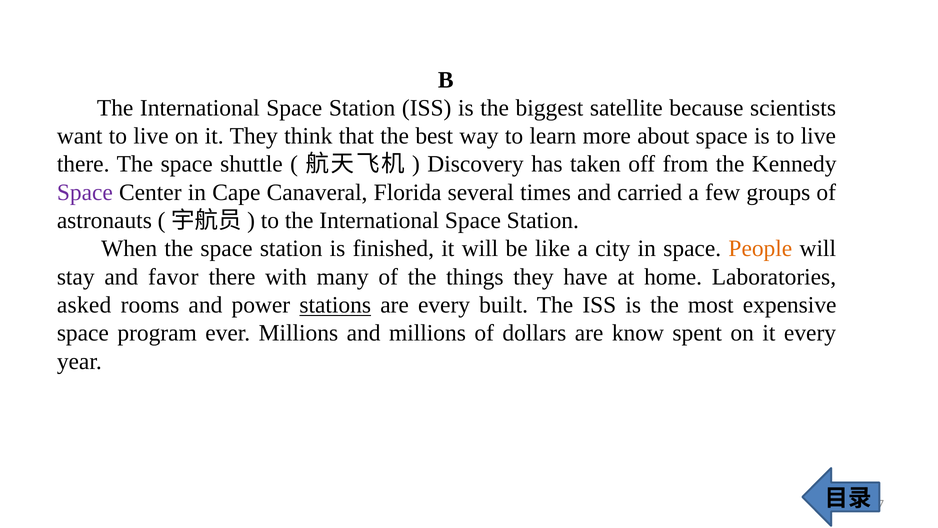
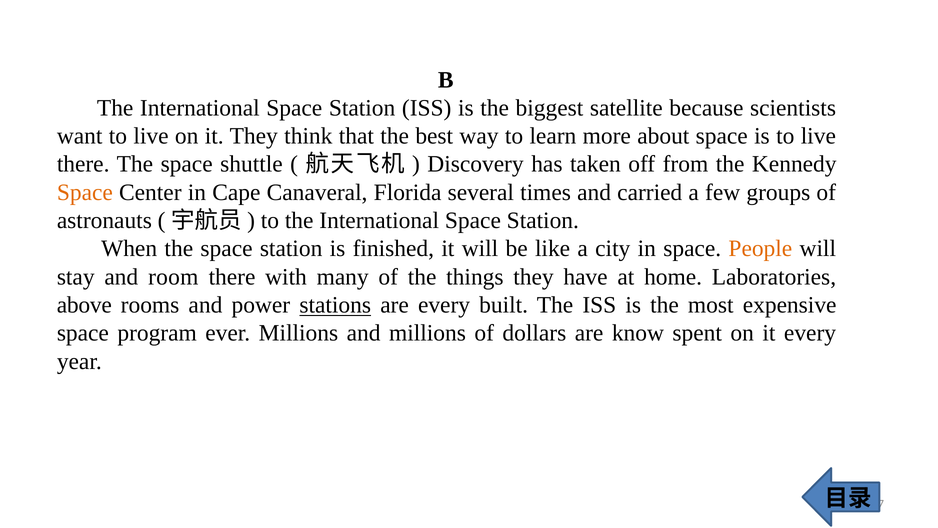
Space at (85, 192) colour: purple -> orange
favor: favor -> room
asked: asked -> above
